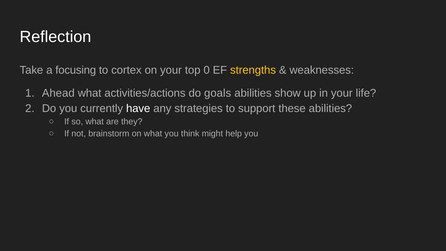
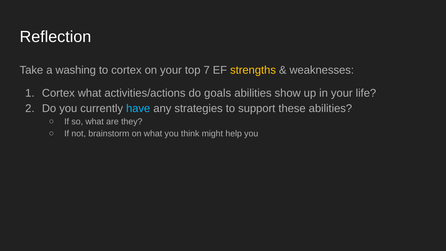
focusing: focusing -> washing
0: 0 -> 7
Ahead at (58, 93): Ahead -> Cortex
have colour: white -> light blue
